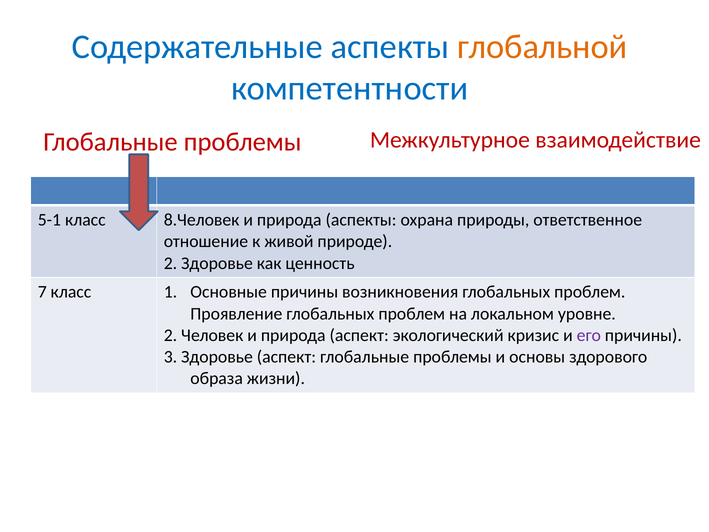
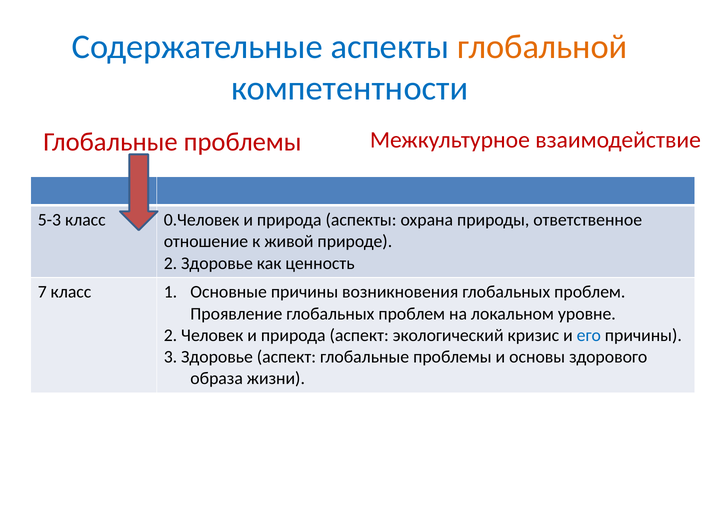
5-1: 5-1 -> 5-3
8.Человек: 8.Человек -> 0.Человек
его colour: purple -> blue
